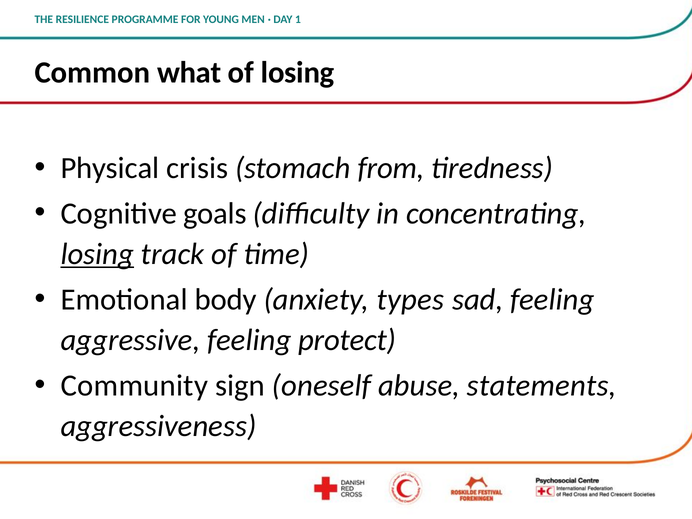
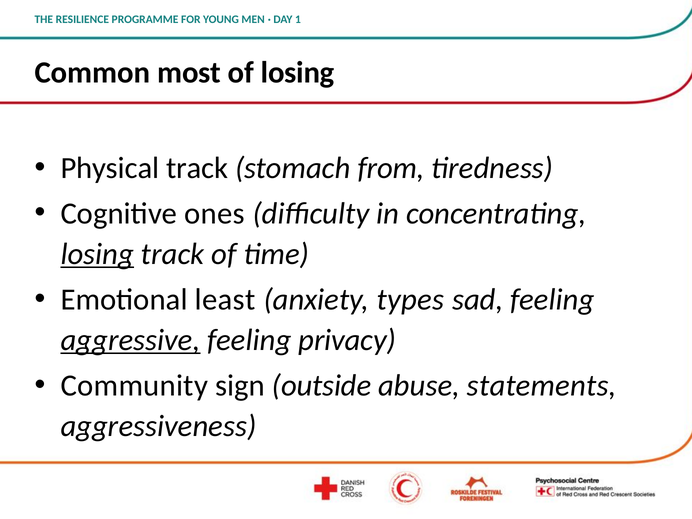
what: what -> most
Physical crisis: crisis -> track
goals: goals -> ones
body: body -> least
aggressive underline: none -> present
protect: protect -> privacy
oneself: oneself -> outside
